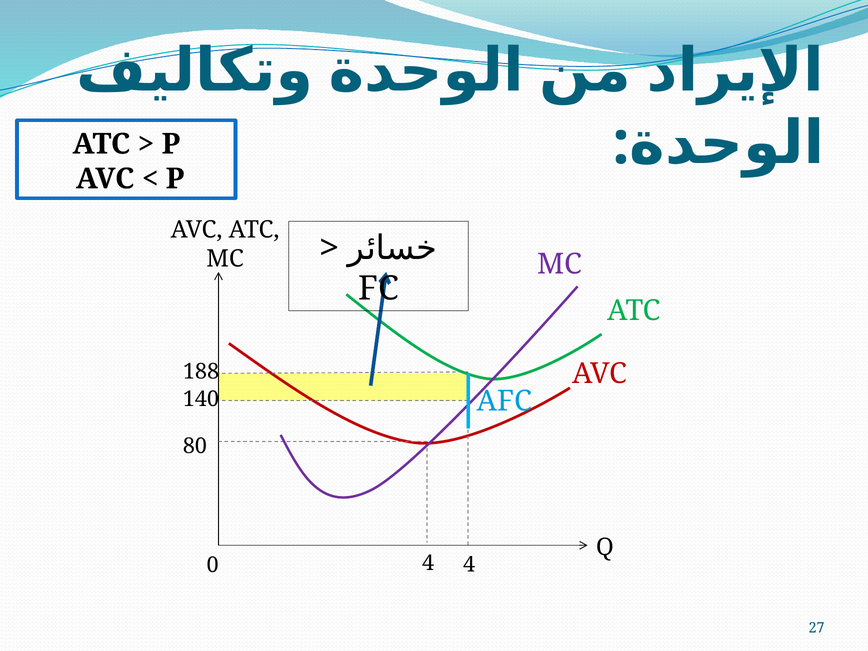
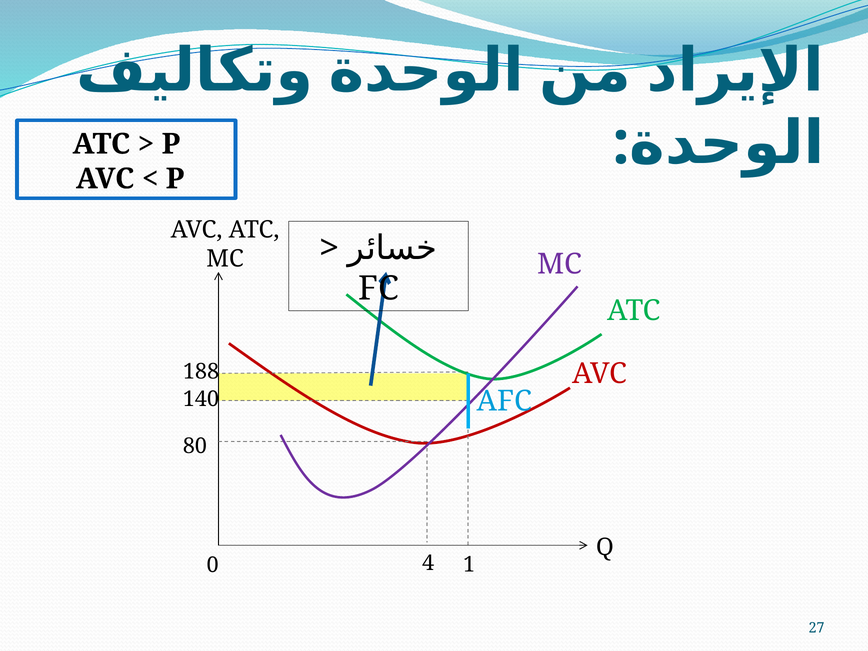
4 4: 4 -> 1
